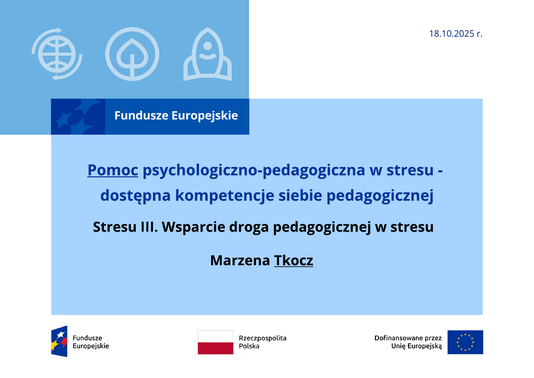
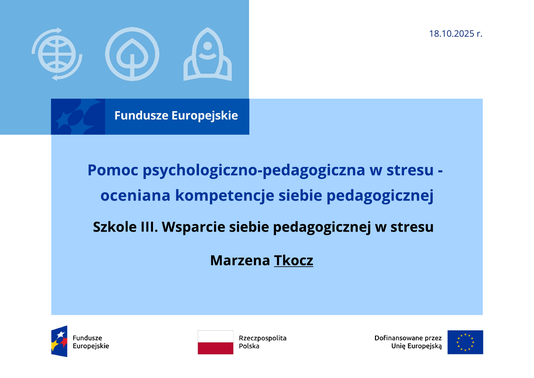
Pomoc underline: present -> none
dostępna: dostępna -> oceniana
Stresu at (115, 227): Stresu -> Szkole
Wsparcie droga: droga -> siebie
